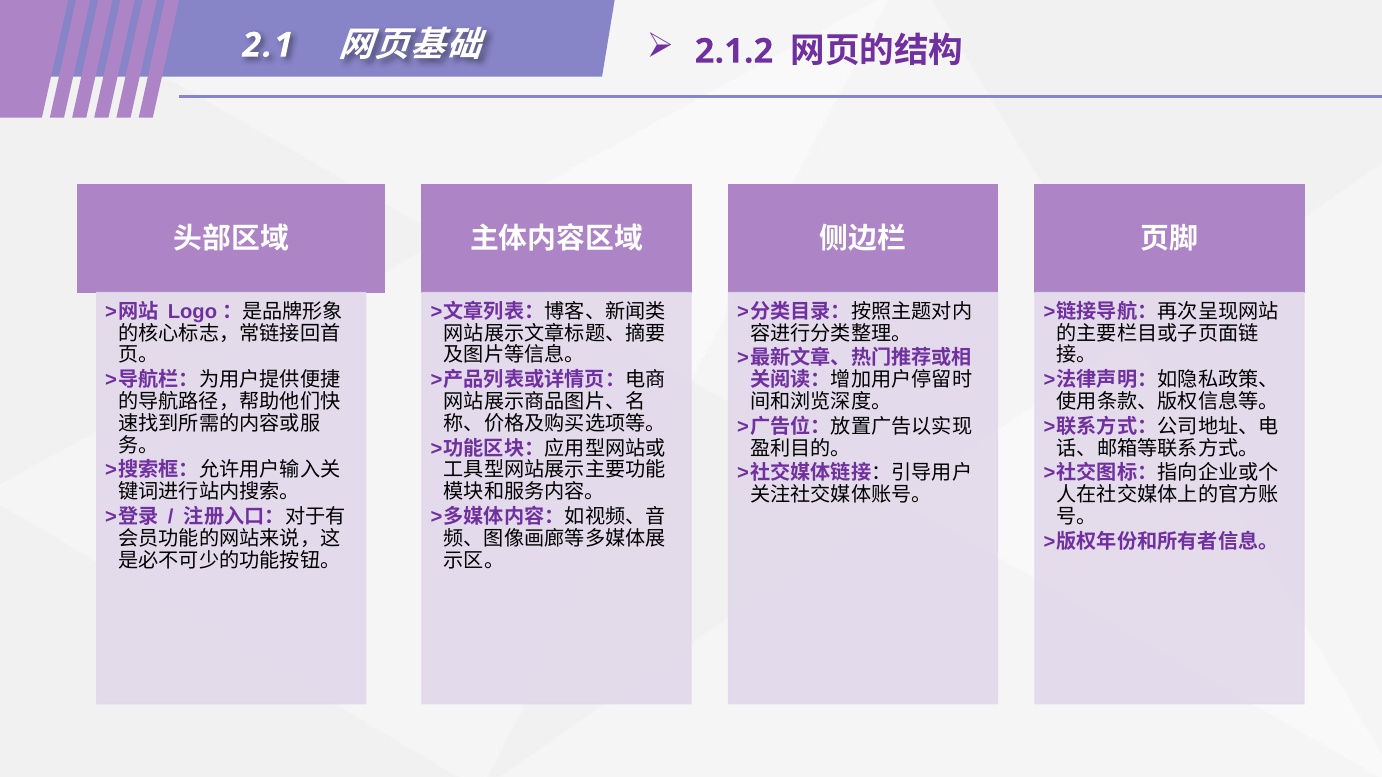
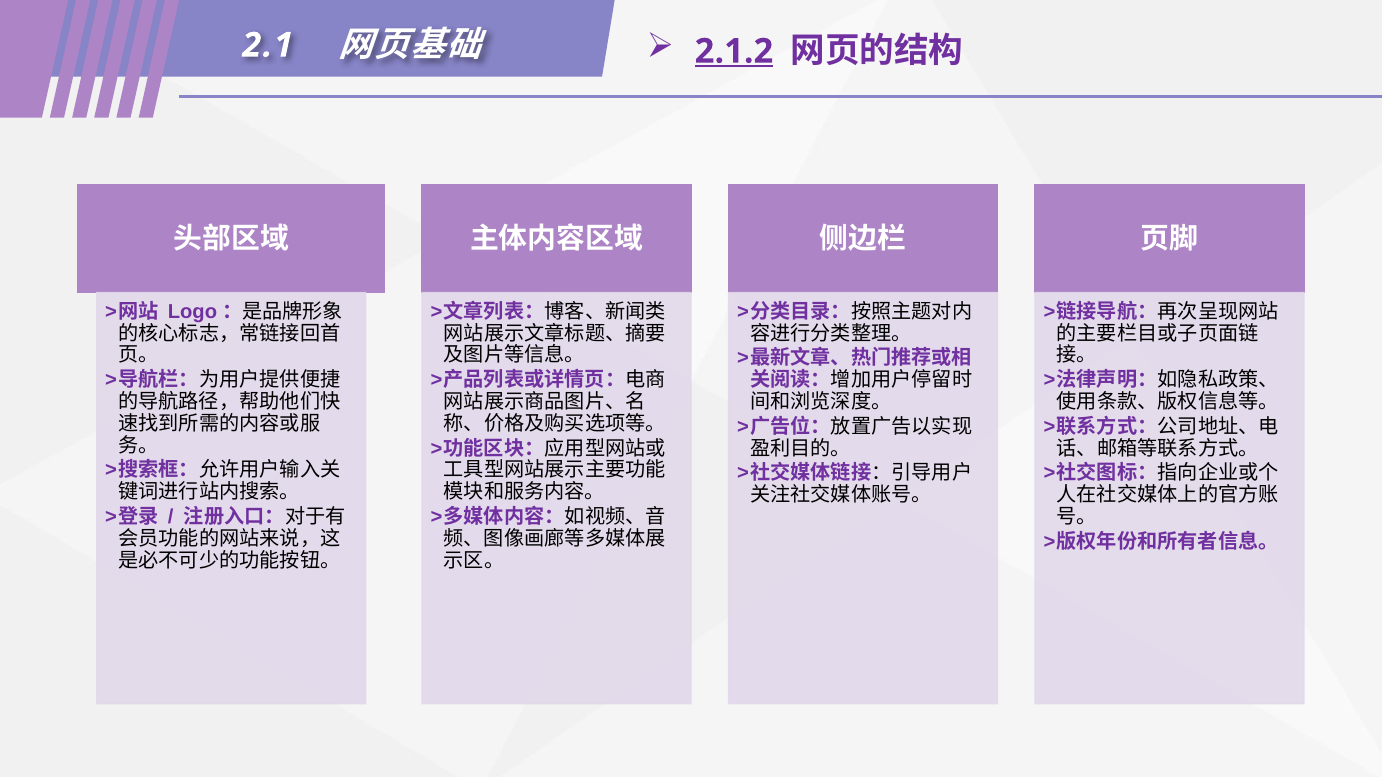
2.1.2 underline: none -> present
